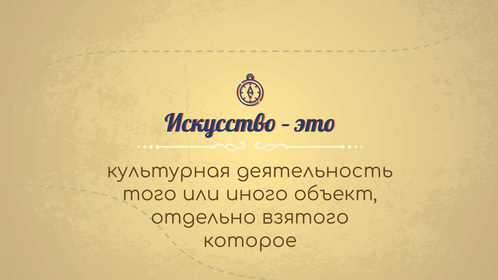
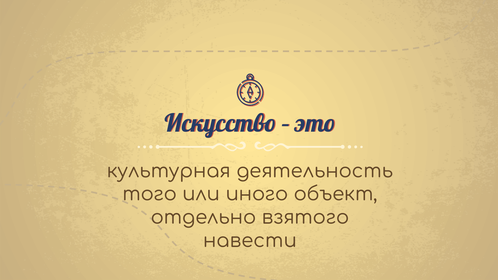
которое: которое -> навести
